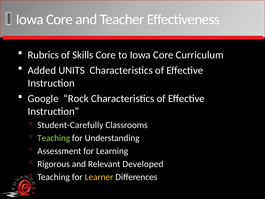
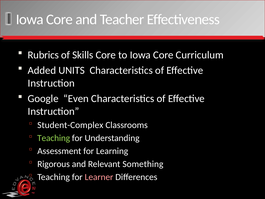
Rock: Rock -> Even
Student-Carefully: Student-Carefully -> Student-Complex
Developed: Developed -> Something
Learner colour: yellow -> pink
